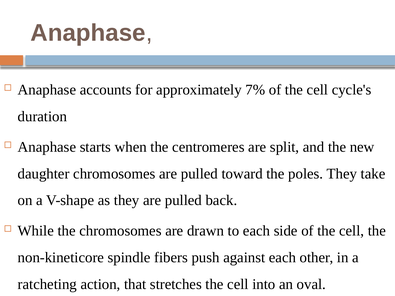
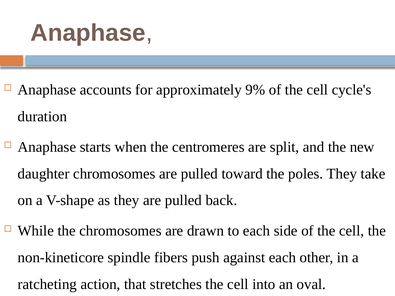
7%: 7% -> 9%
